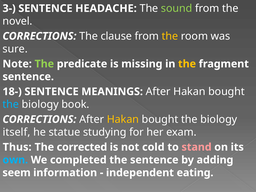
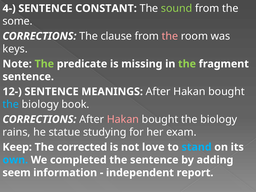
3-: 3- -> 4-
HEADACHE: HEADACHE -> CONSTANT
novel: novel -> some
the at (170, 36) colour: yellow -> pink
sure: sure -> keys
the at (187, 64) colour: yellow -> light green
18-: 18- -> 12-
Hakan at (123, 119) colour: yellow -> pink
itself: itself -> rains
Thus: Thus -> Keep
cold: cold -> love
stand colour: pink -> light blue
eating: eating -> report
